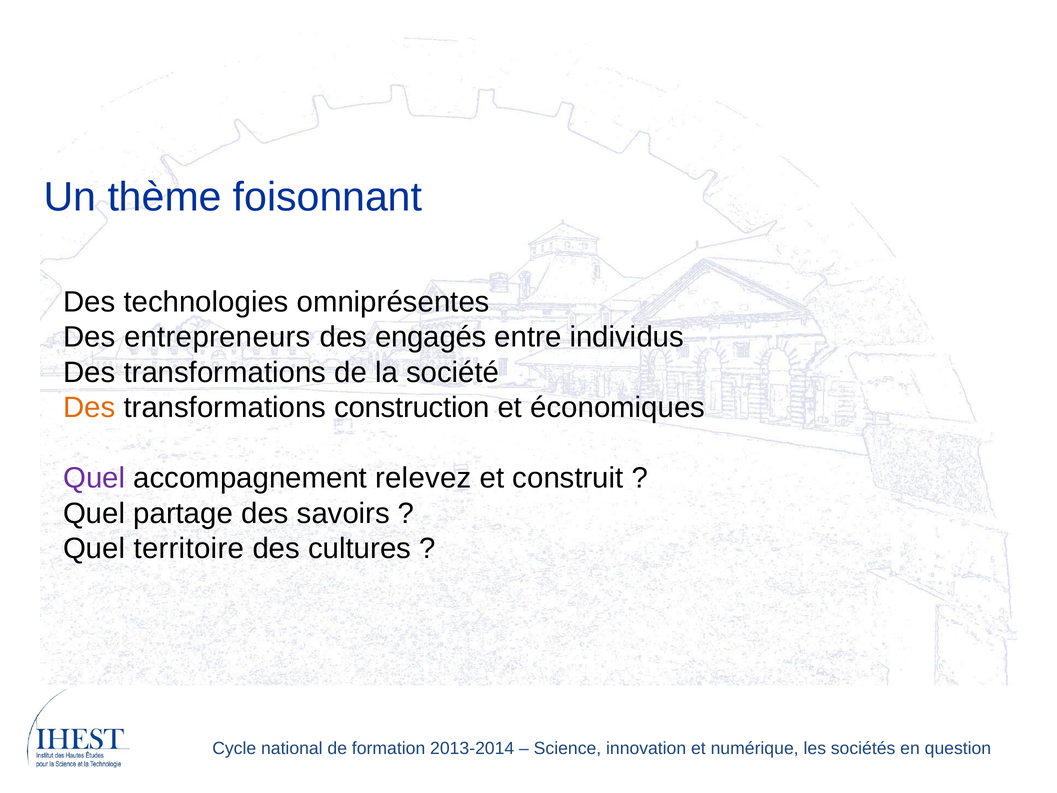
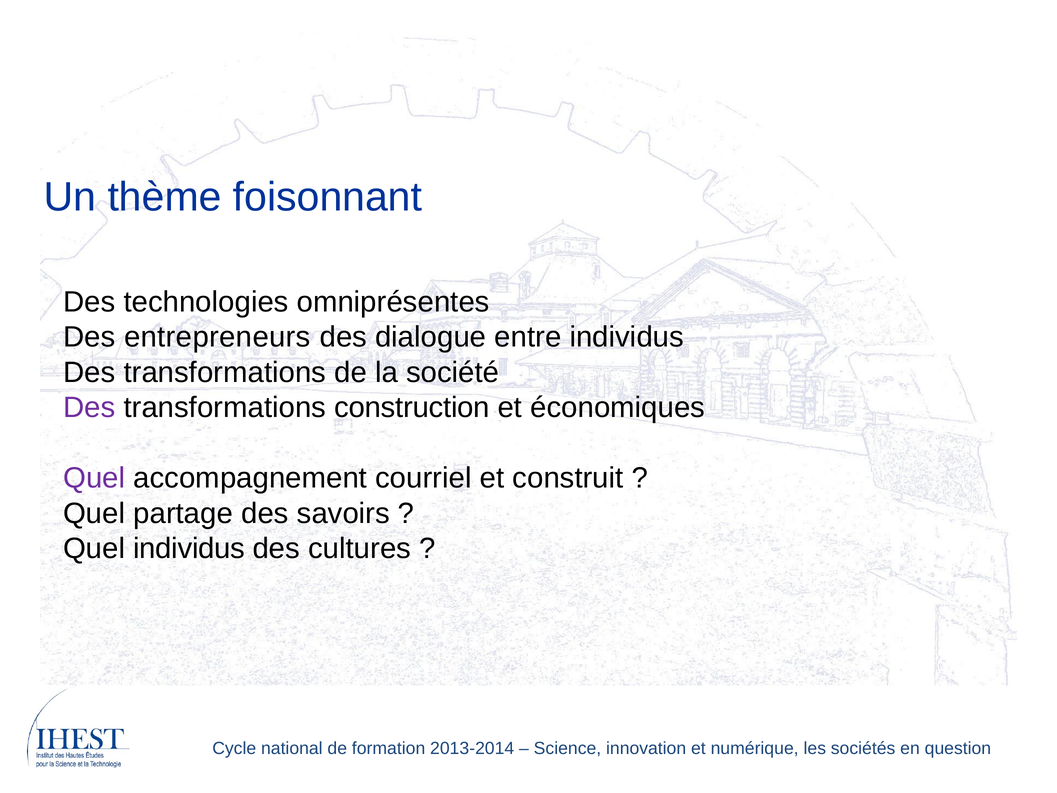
engagés: engagés -> dialogue
Des at (89, 408) colour: orange -> purple
relevez: relevez -> courriel
Quel territoire: territoire -> individus
